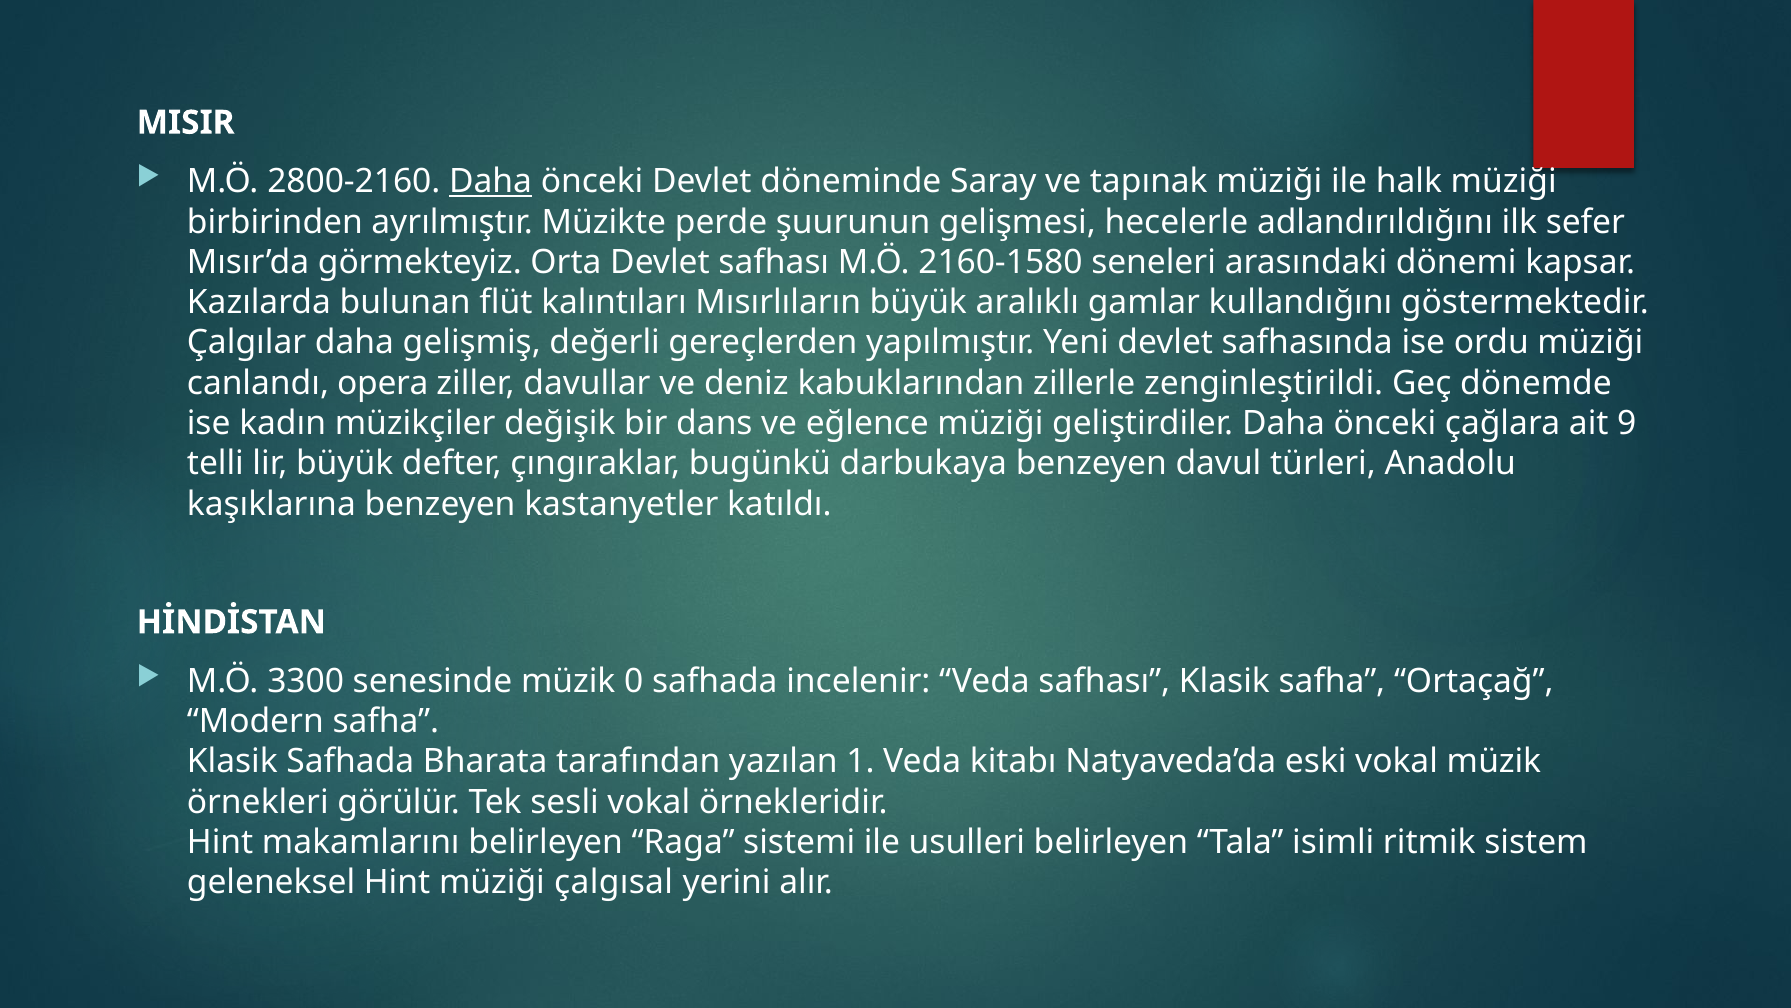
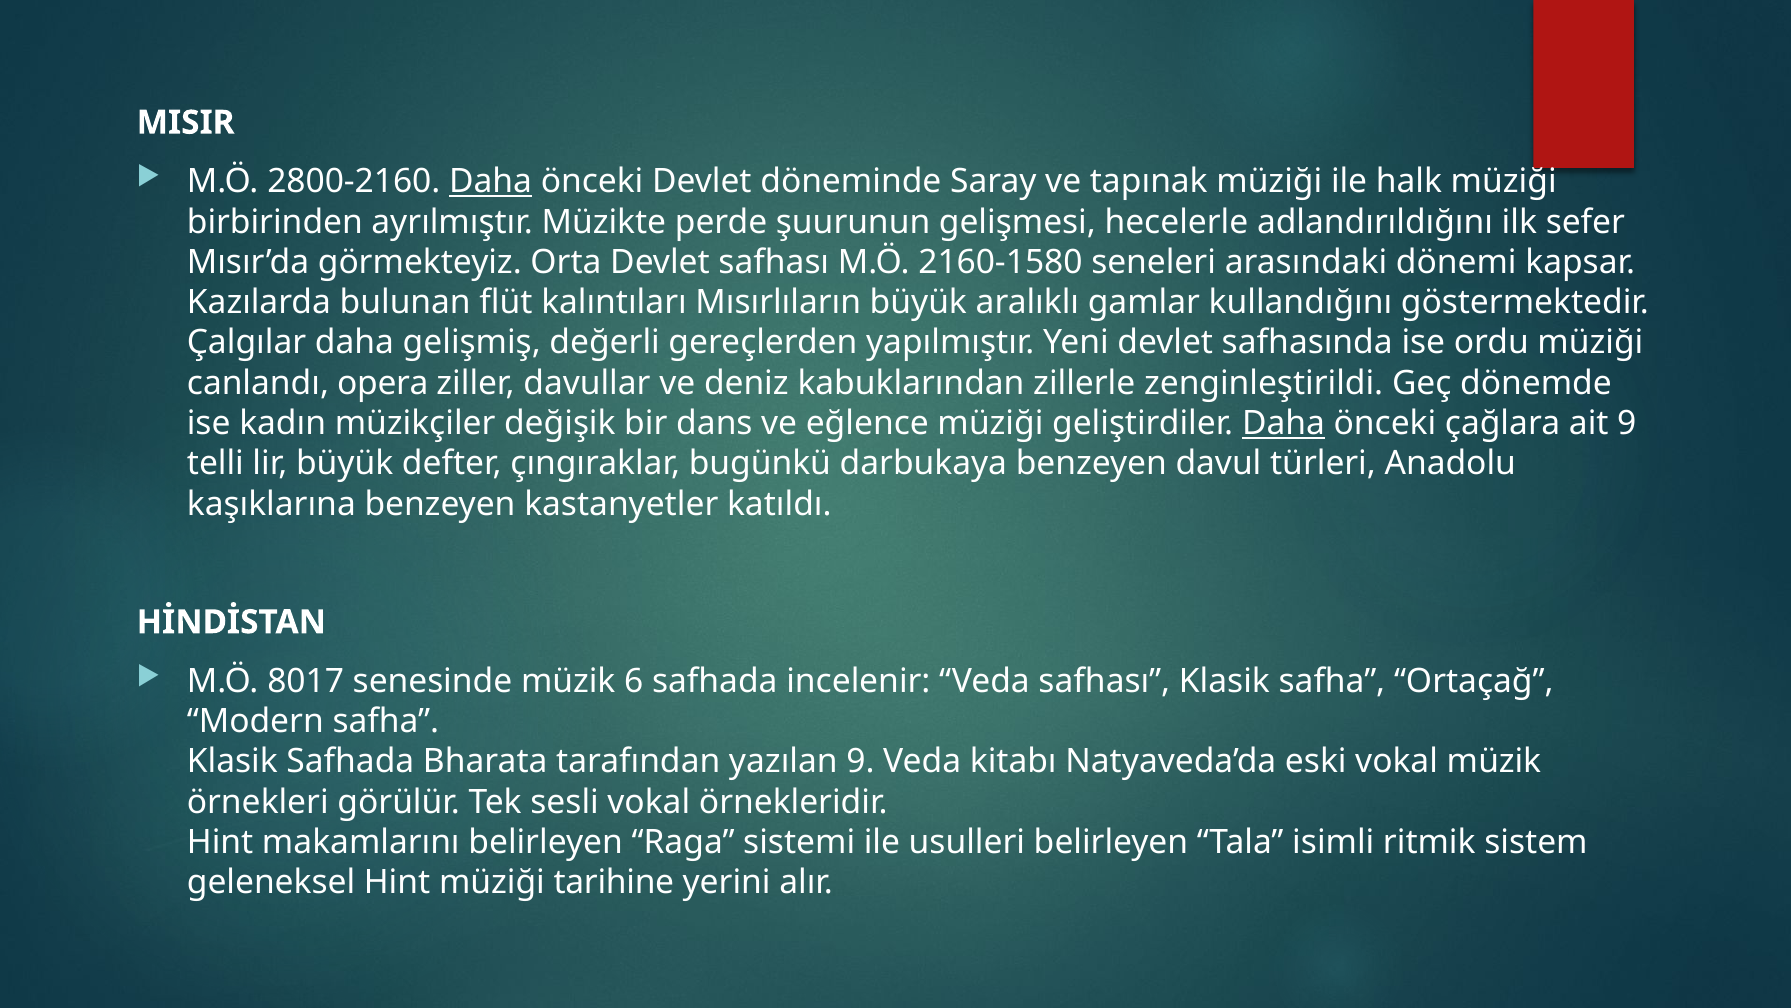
Daha at (1283, 423) underline: none -> present
3300: 3300 -> 8017
0: 0 -> 6
yazılan 1: 1 -> 9
çalgısal: çalgısal -> tarihine
